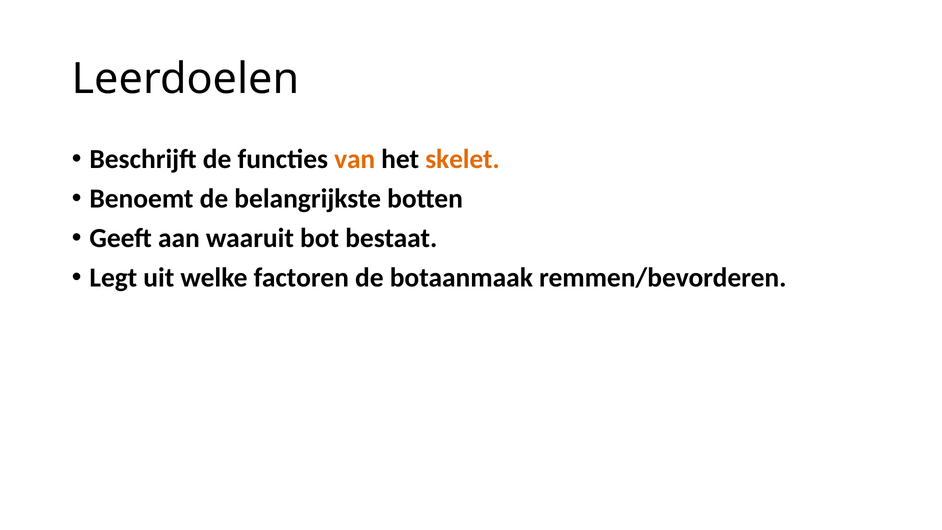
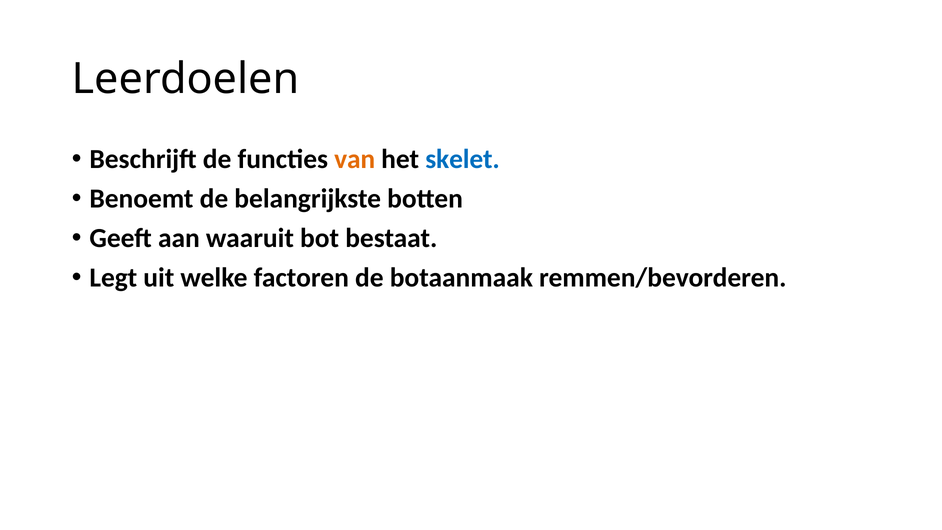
skelet colour: orange -> blue
